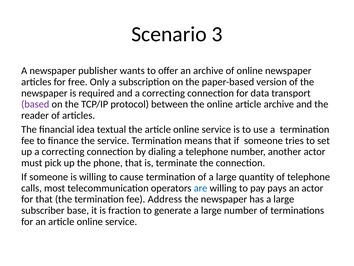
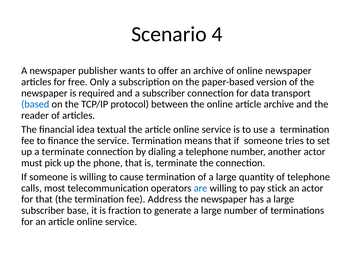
3: 3 -> 4
and a correcting: correcting -> subscriber
based colour: purple -> blue
up a correcting: correcting -> terminate
pays: pays -> stick
